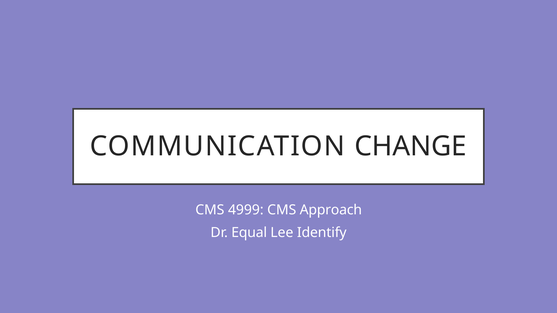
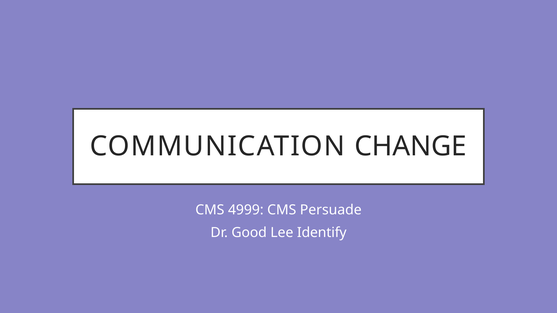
Approach: Approach -> Persuade
Equal: Equal -> Good
